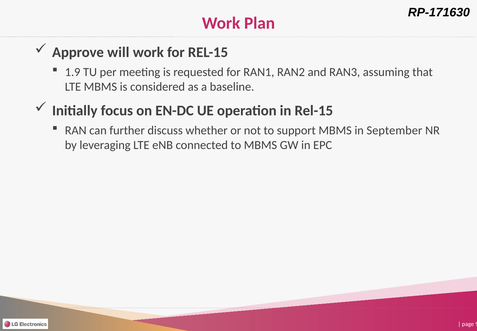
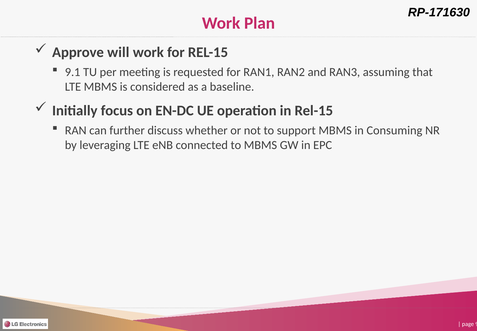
1.9: 1.9 -> 9.1
September: September -> Consuming
